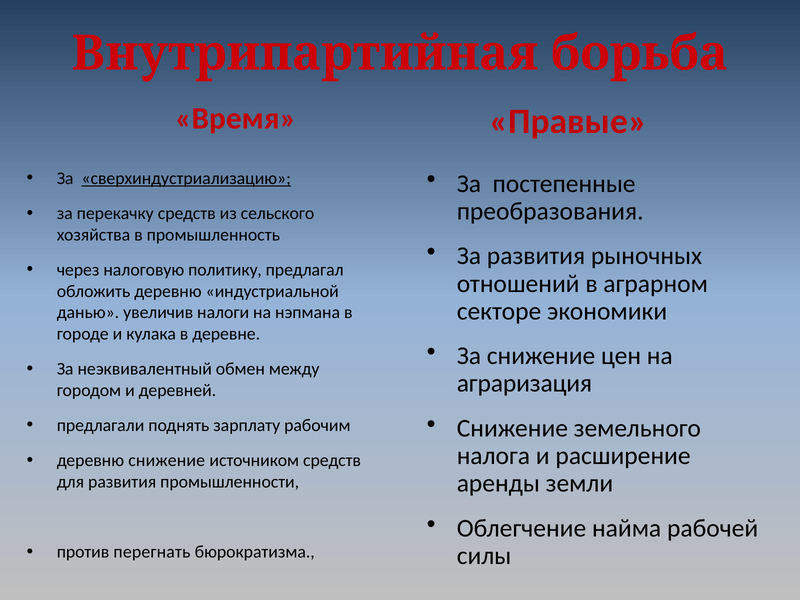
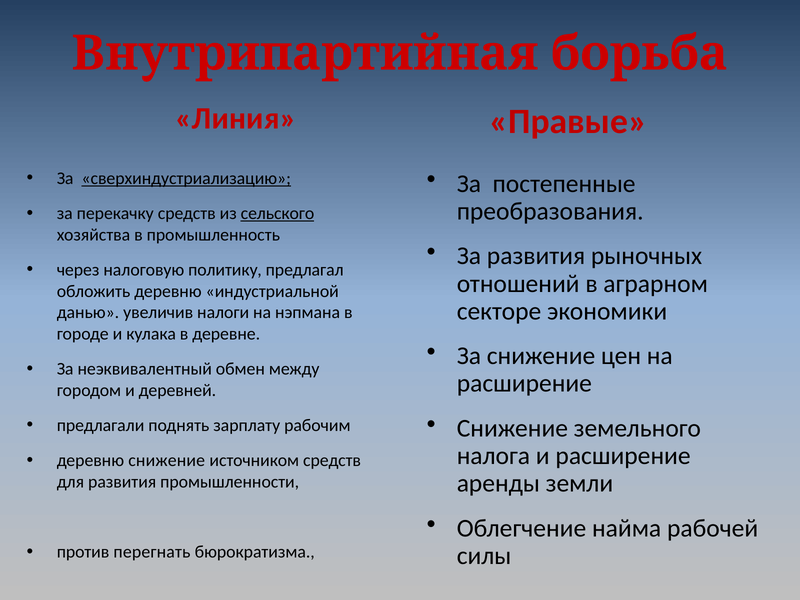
Время: Время -> Линия
сельского underline: none -> present
аграризация at (524, 384): аграризация -> расширение
